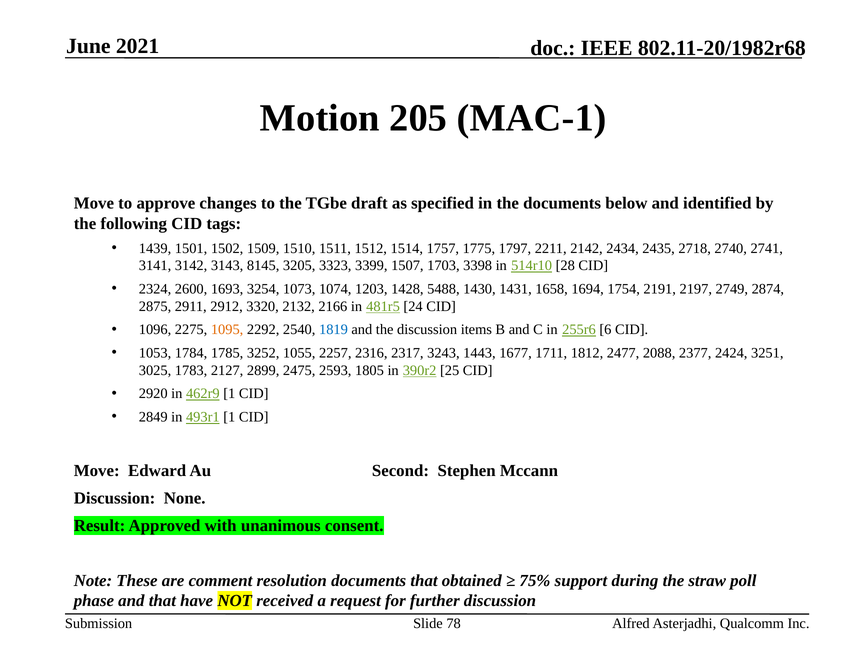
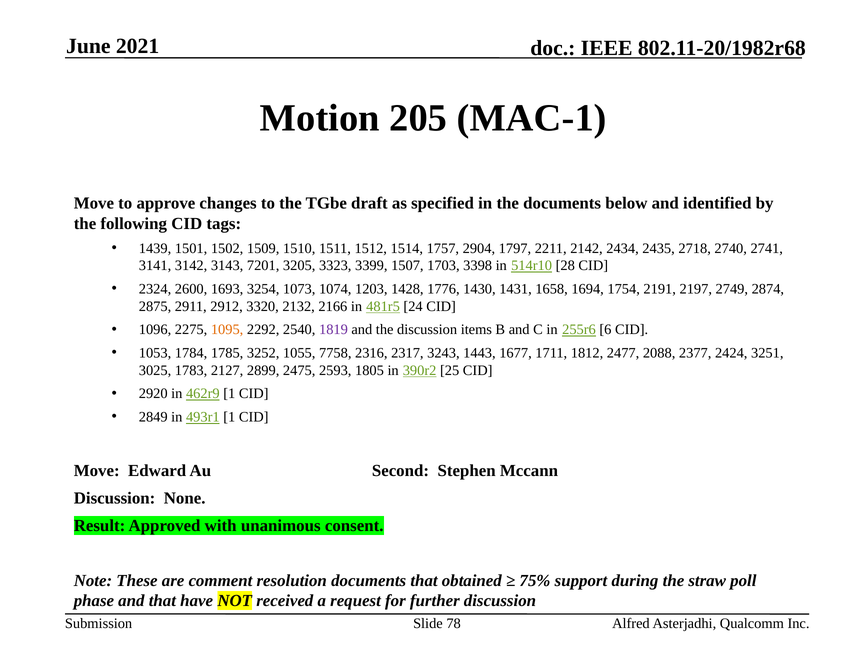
1775: 1775 -> 2904
8145: 8145 -> 7201
5488: 5488 -> 1776
1819 colour: blue -> purple
2257: 2257 -> 7758
